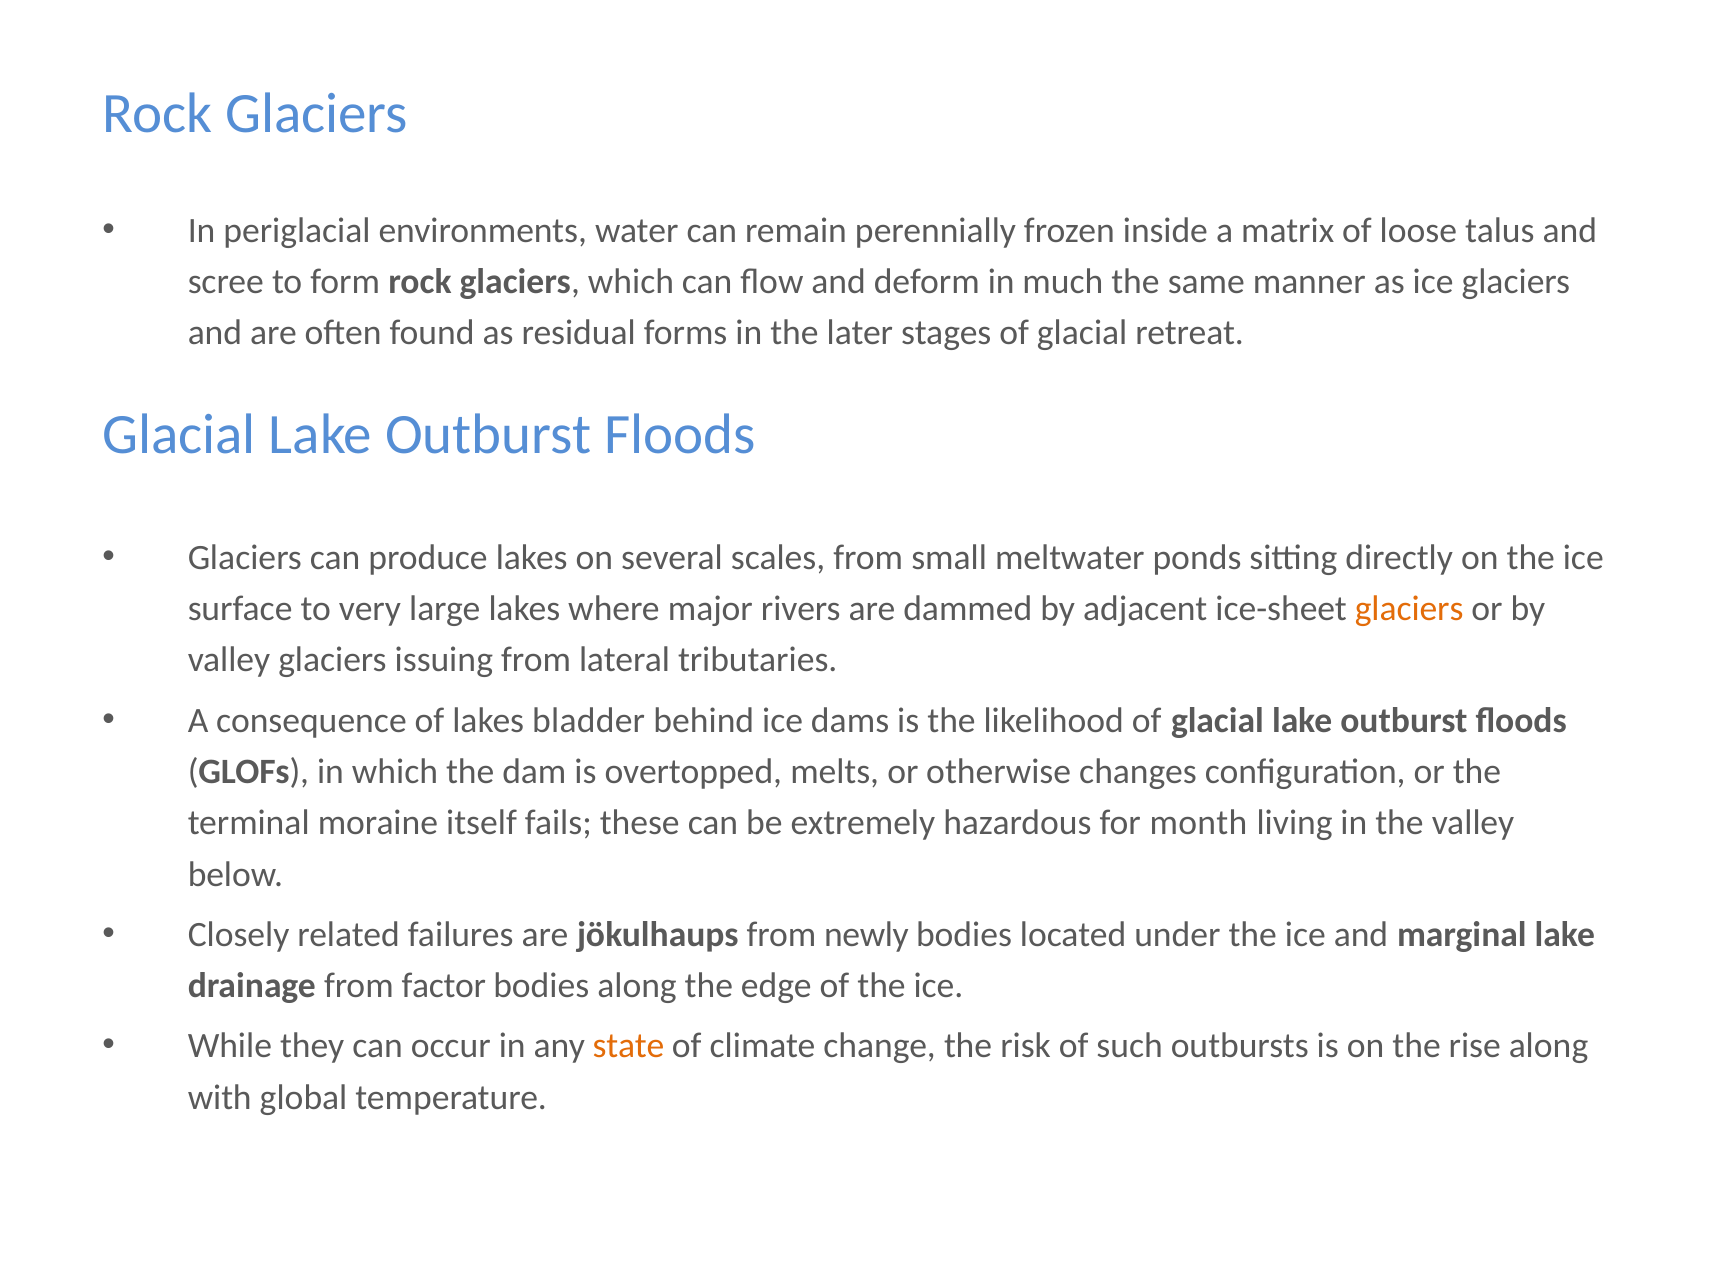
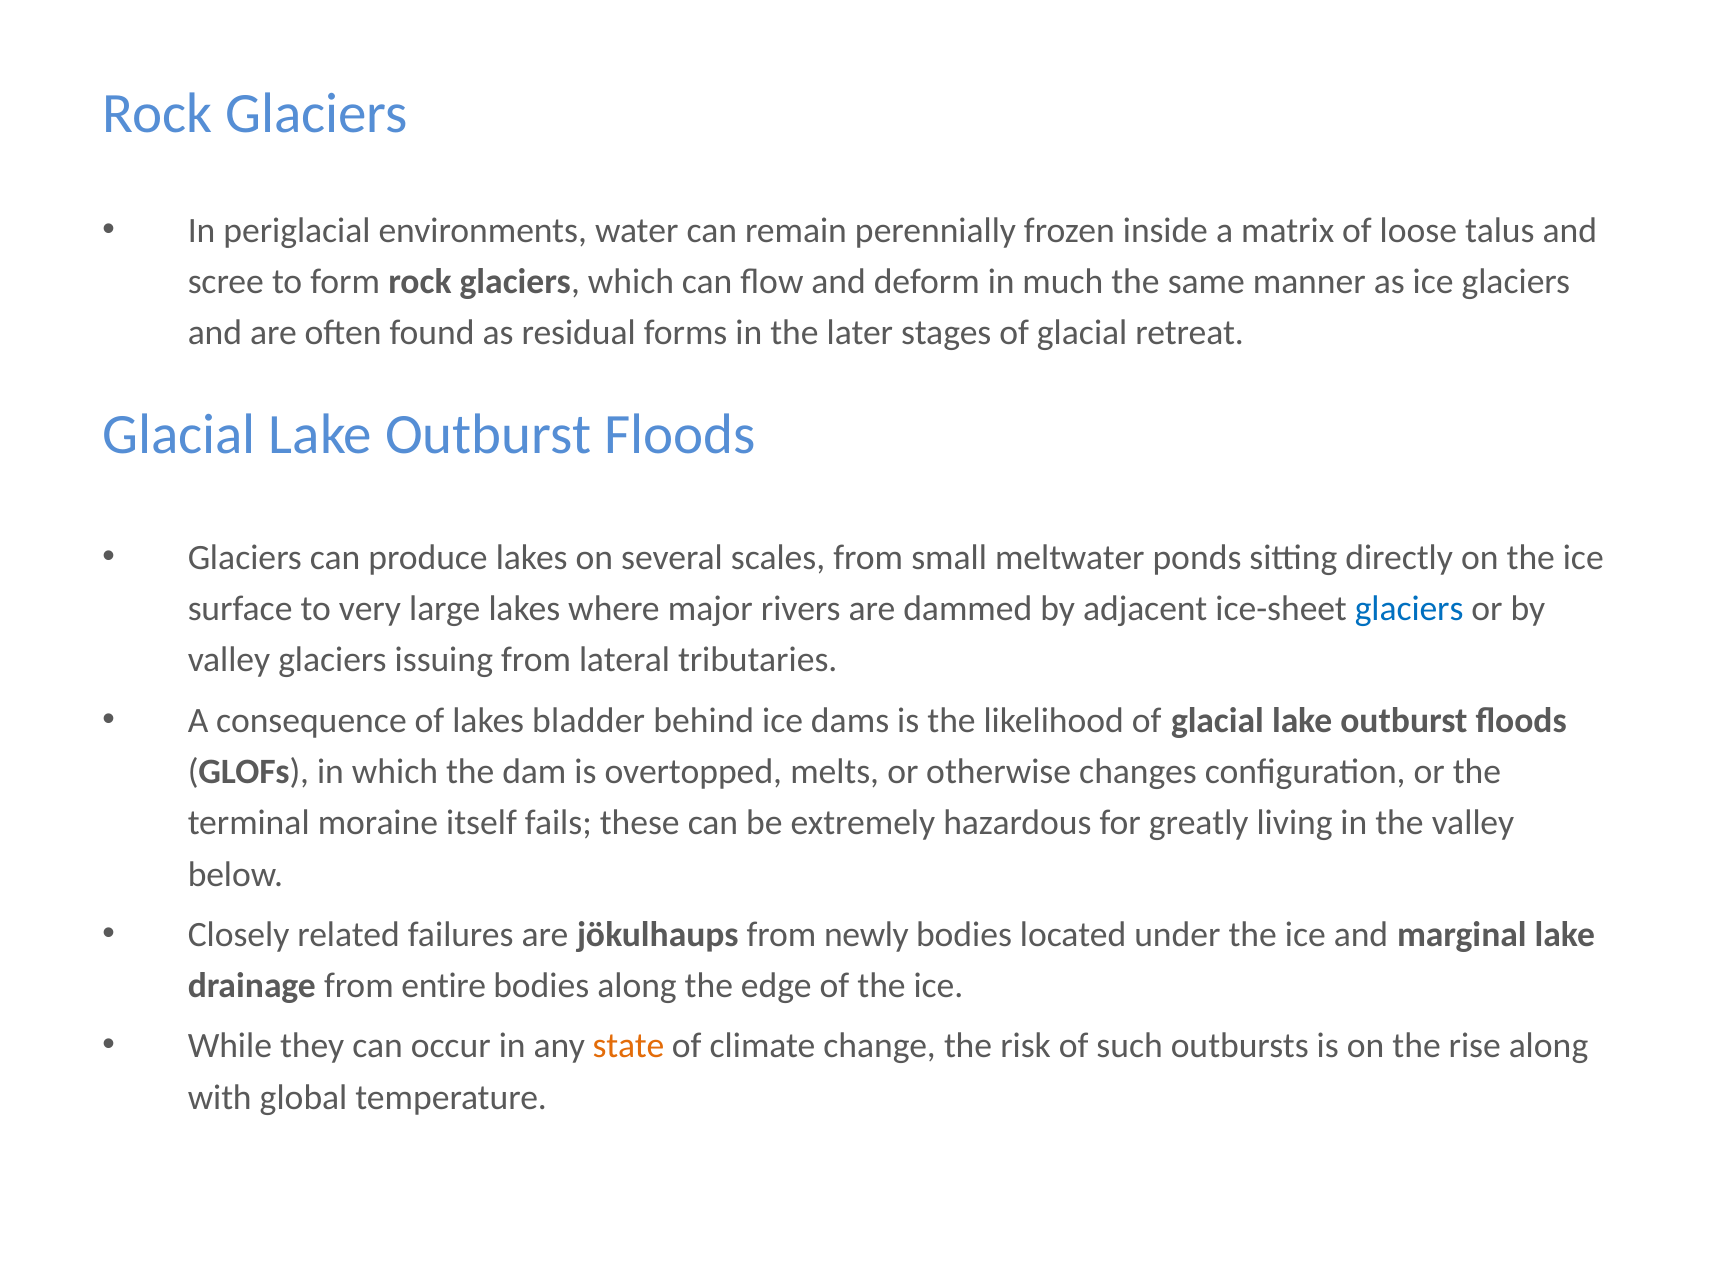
glaciers at (1409, 609) colour: orange -> blue
month: month -> greatly
factor: factor -> entire
